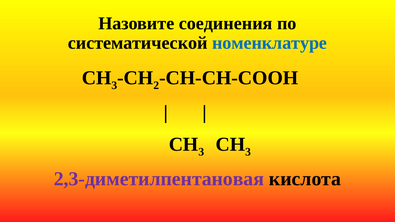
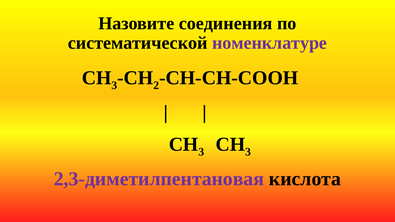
номенклатуре colour: blue -> purple
